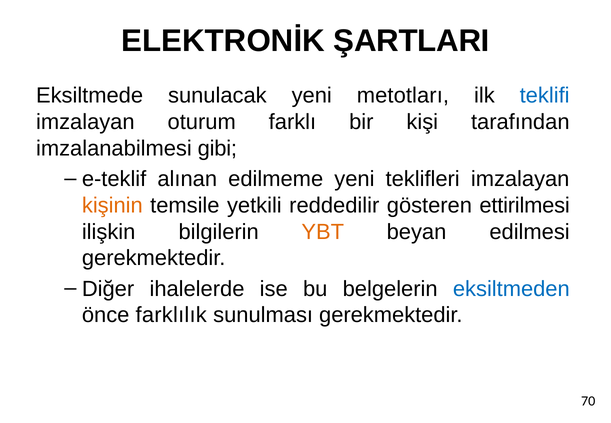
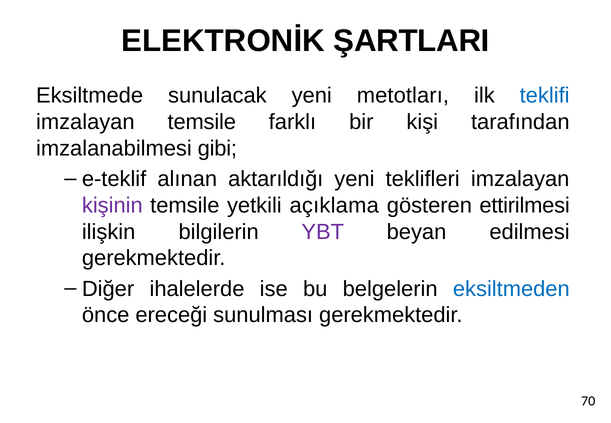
imzalayan oturum: oturum -> temsile
edilmeme: edilmeme -> aktarıldığı
kişinin colour: orange -> purple
reddedilir: reddedilir -> açıklama
YBT colour: orange -> purple
farklılık: farklılık -> ereceği
